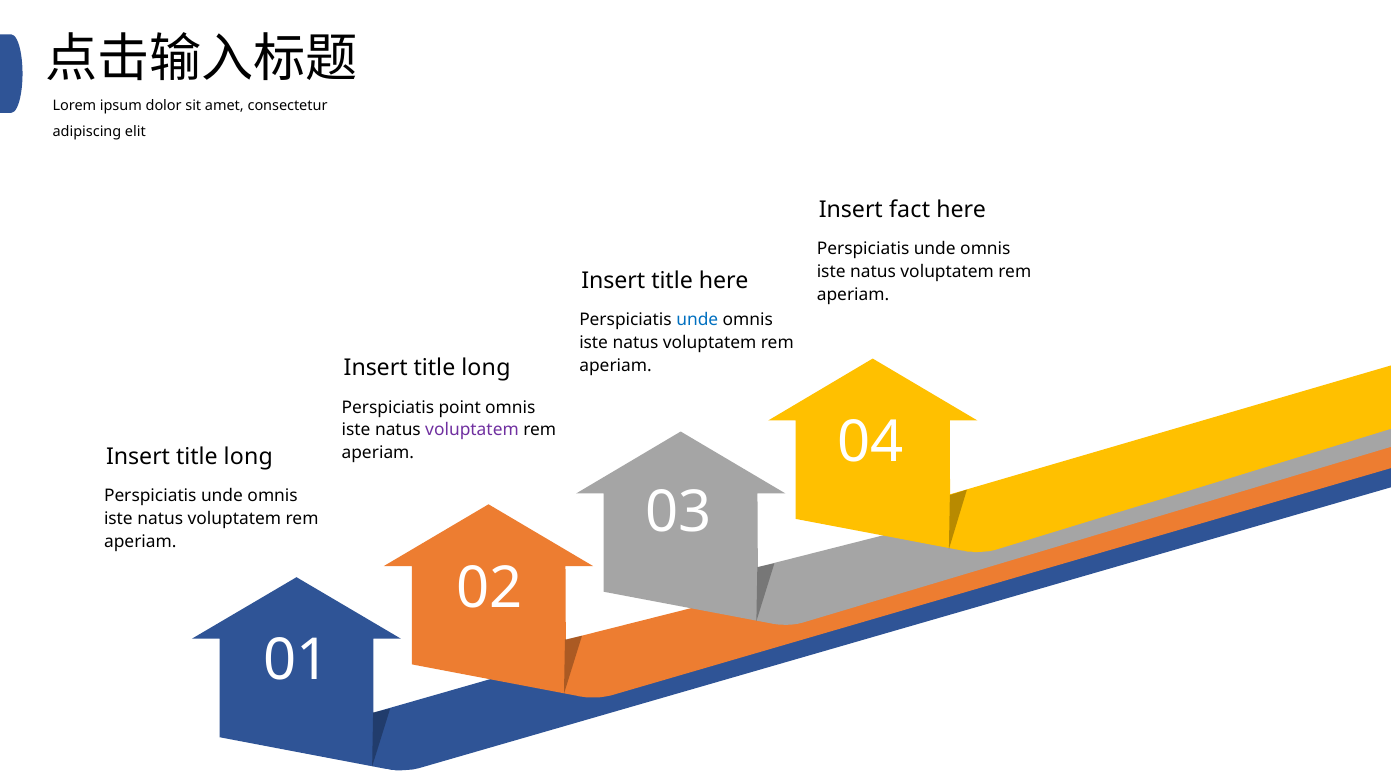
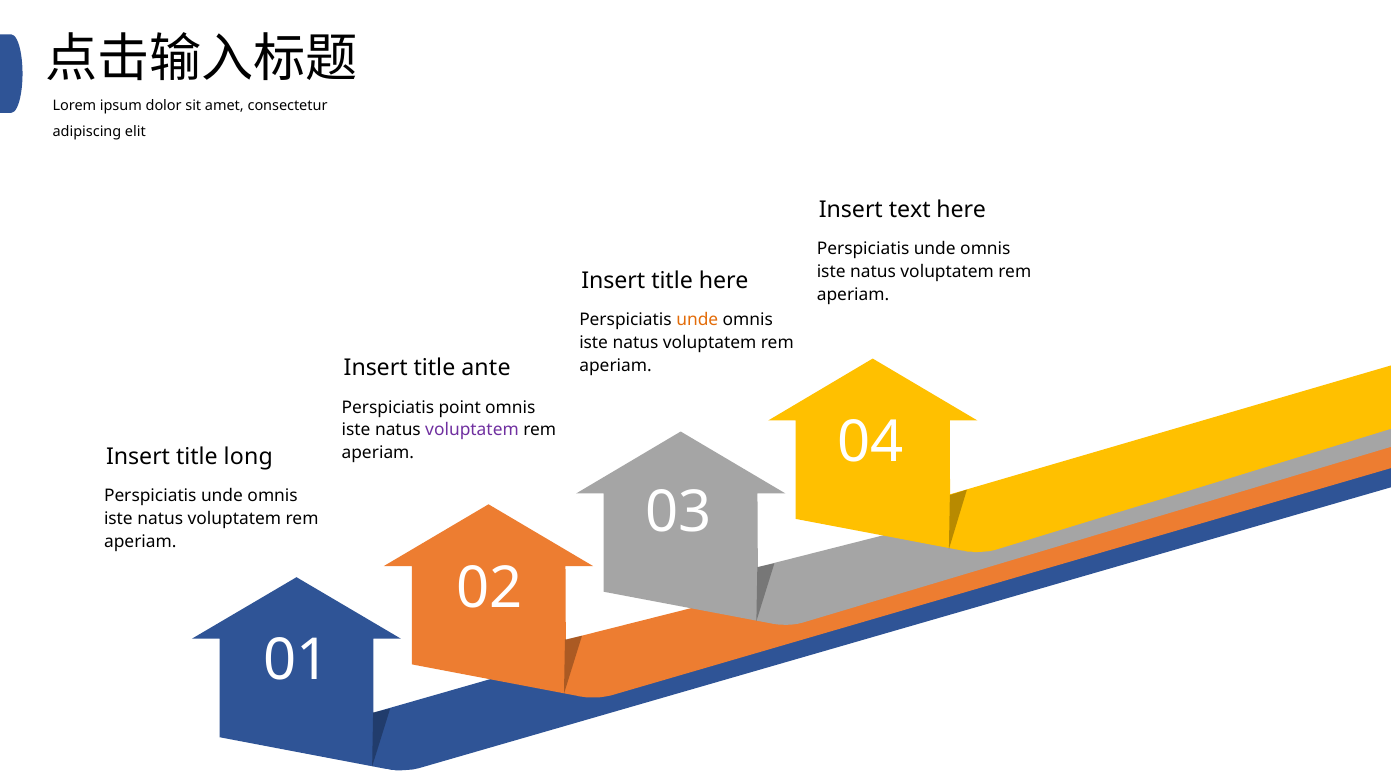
fact: fact -> text
unde at (697, 320) colour: blue -> orange
long at (486, 368): long -> ante
